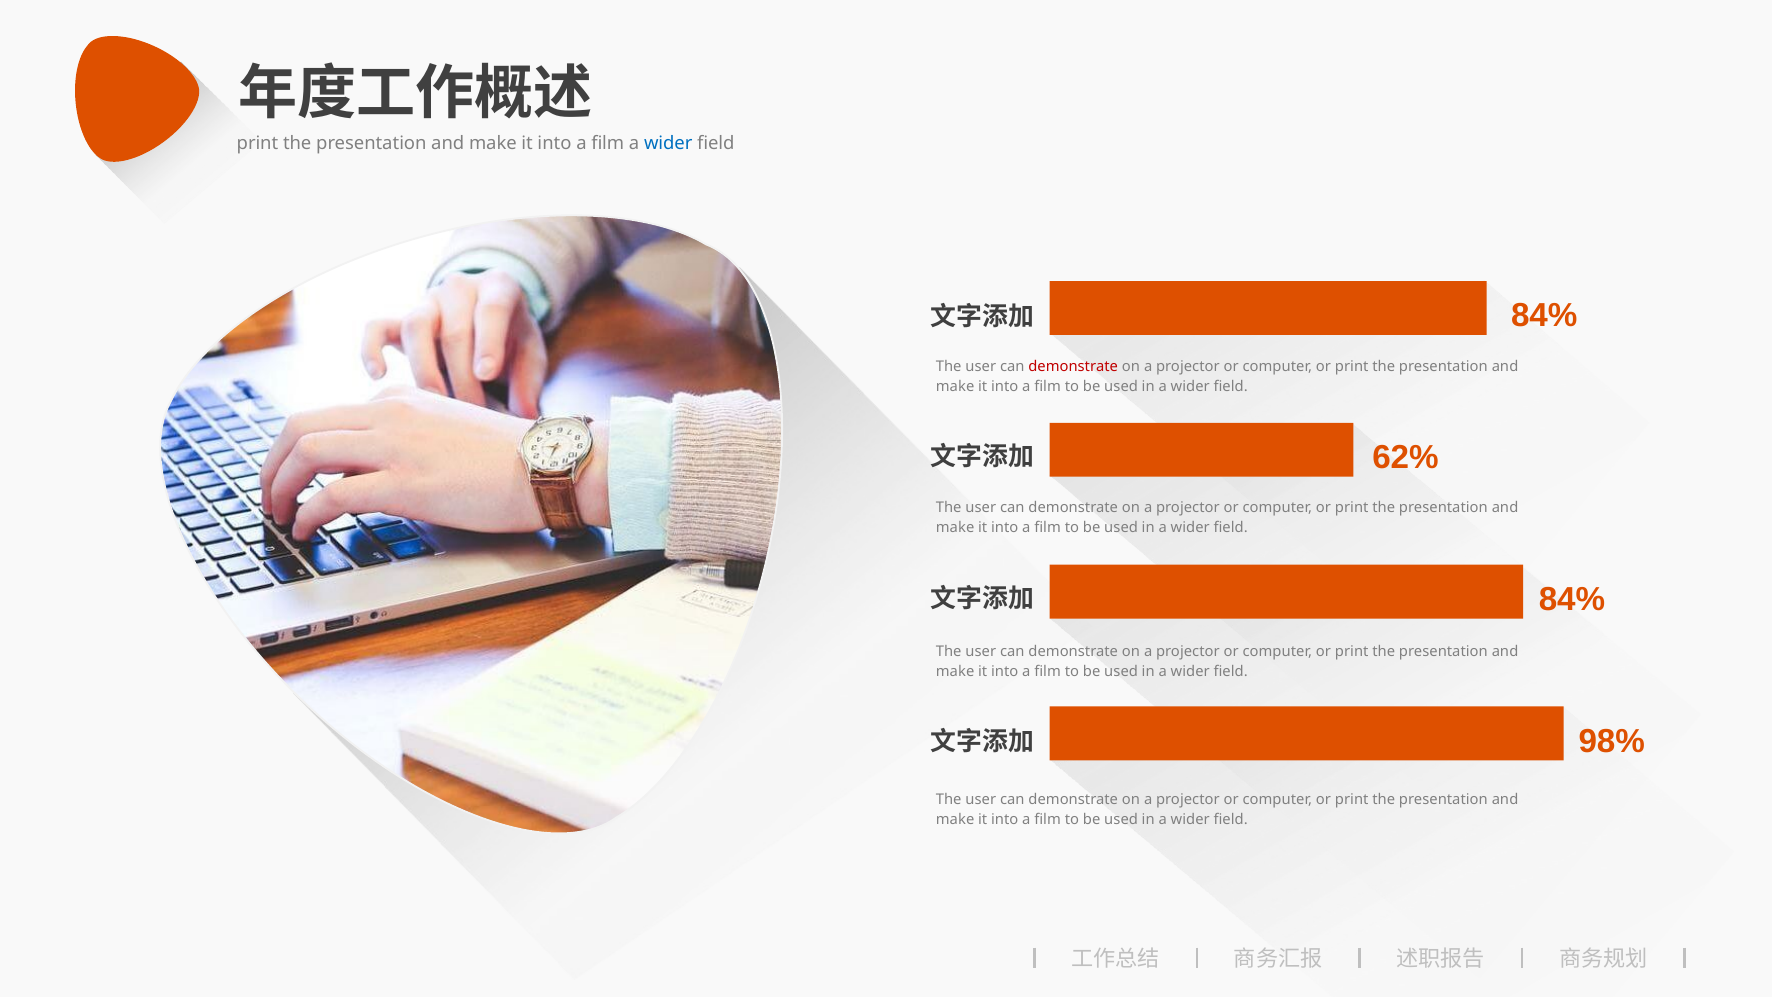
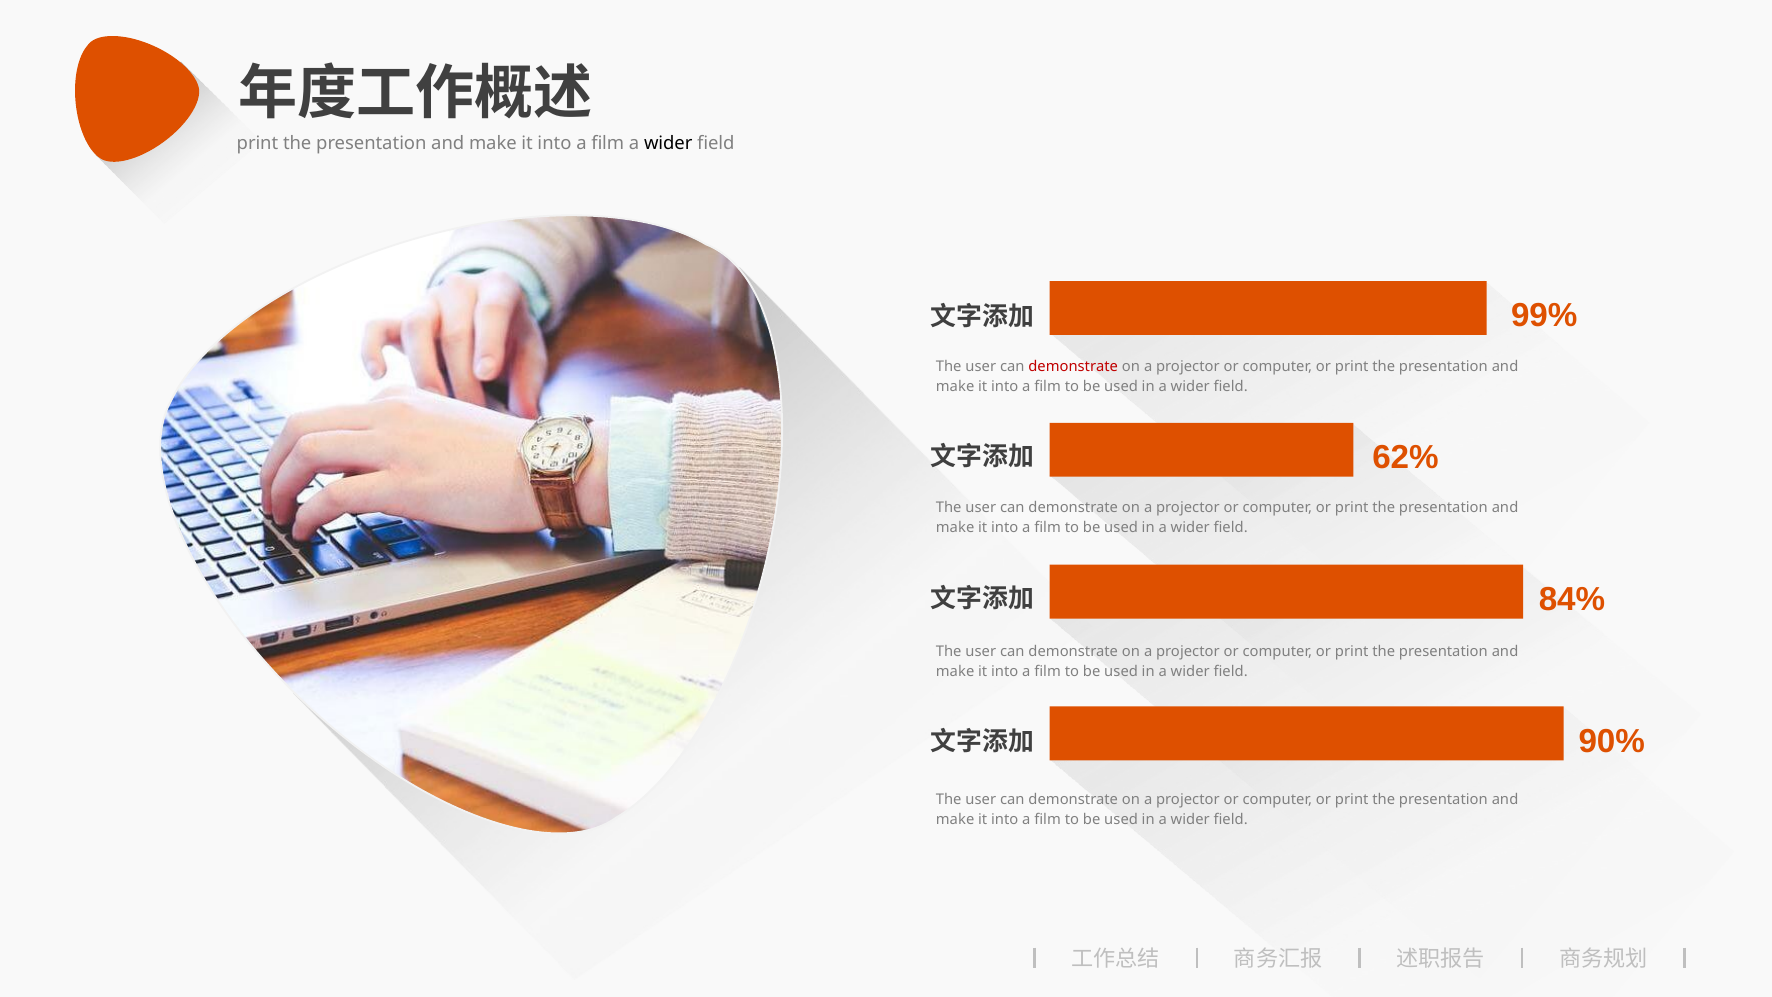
wider at (668, 144) colour: blue -> black
84% at (1544, 316): 84% -> 99%
98%: 98% -> 90%
